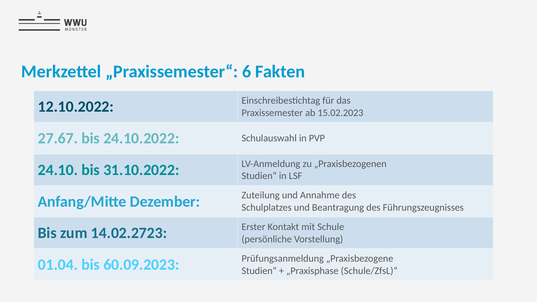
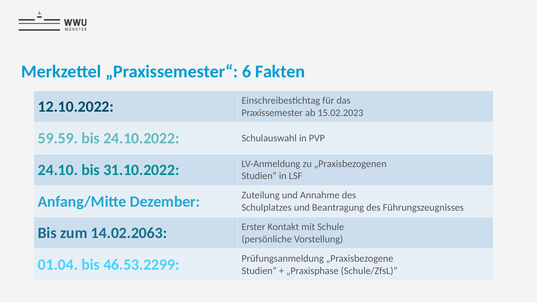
27.67: 27.67 -> 59.59
14.02.2723: 14.02.2723 -> 14.02.2063
60.09.2023: 60.09.2023 -> 46.53.2299
